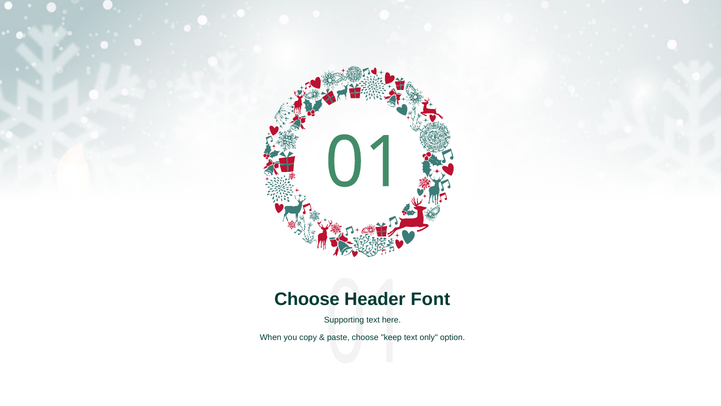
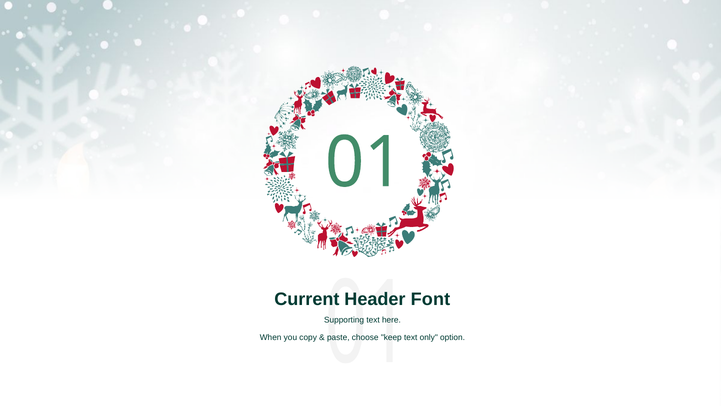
Choose at (307, 299): Choose -> Current
